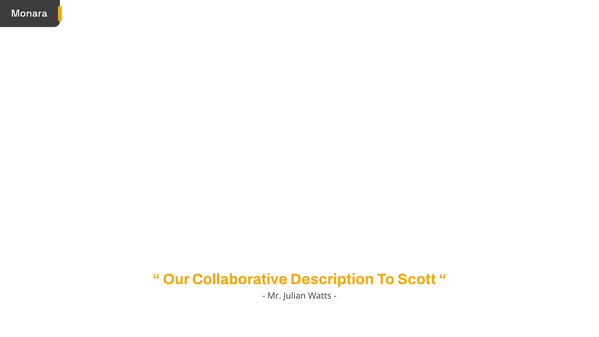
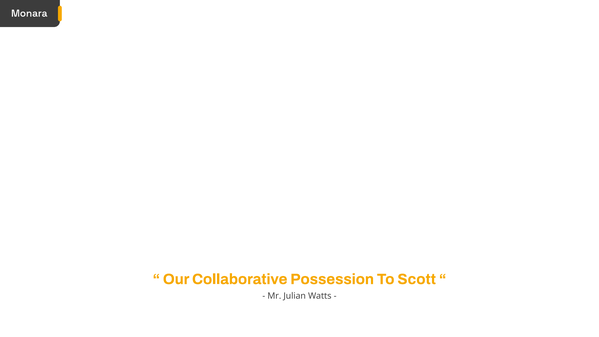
Description: Description -> Possession
